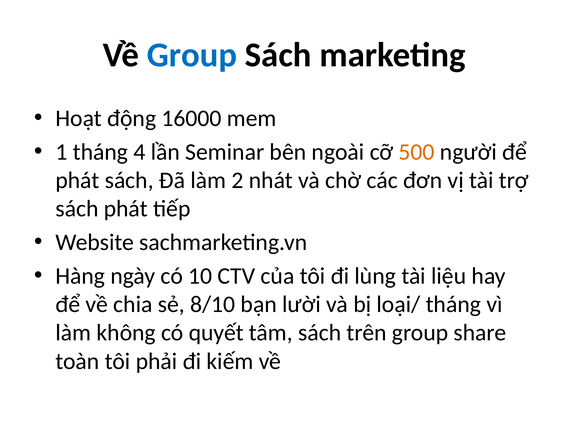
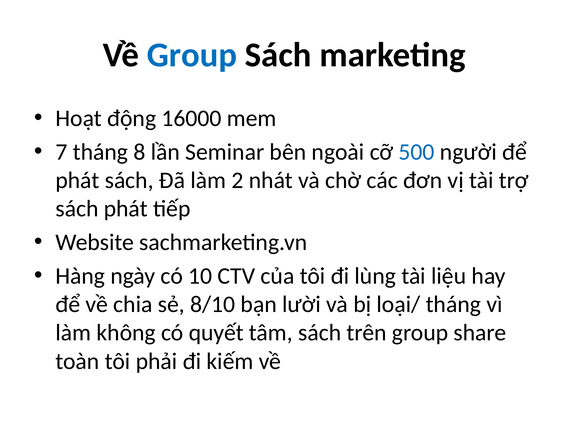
1: 1 -> 7
4: 4 -> 8
500 colour: orange -> blue
